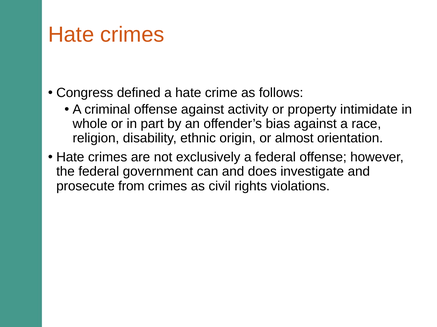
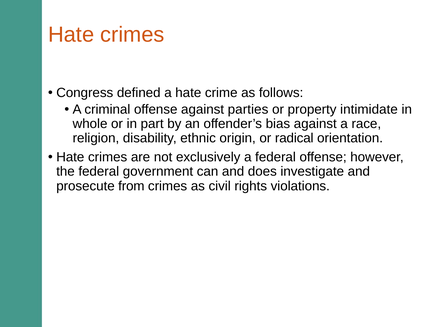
activity: activity -> parties
almost: almost -> radical
